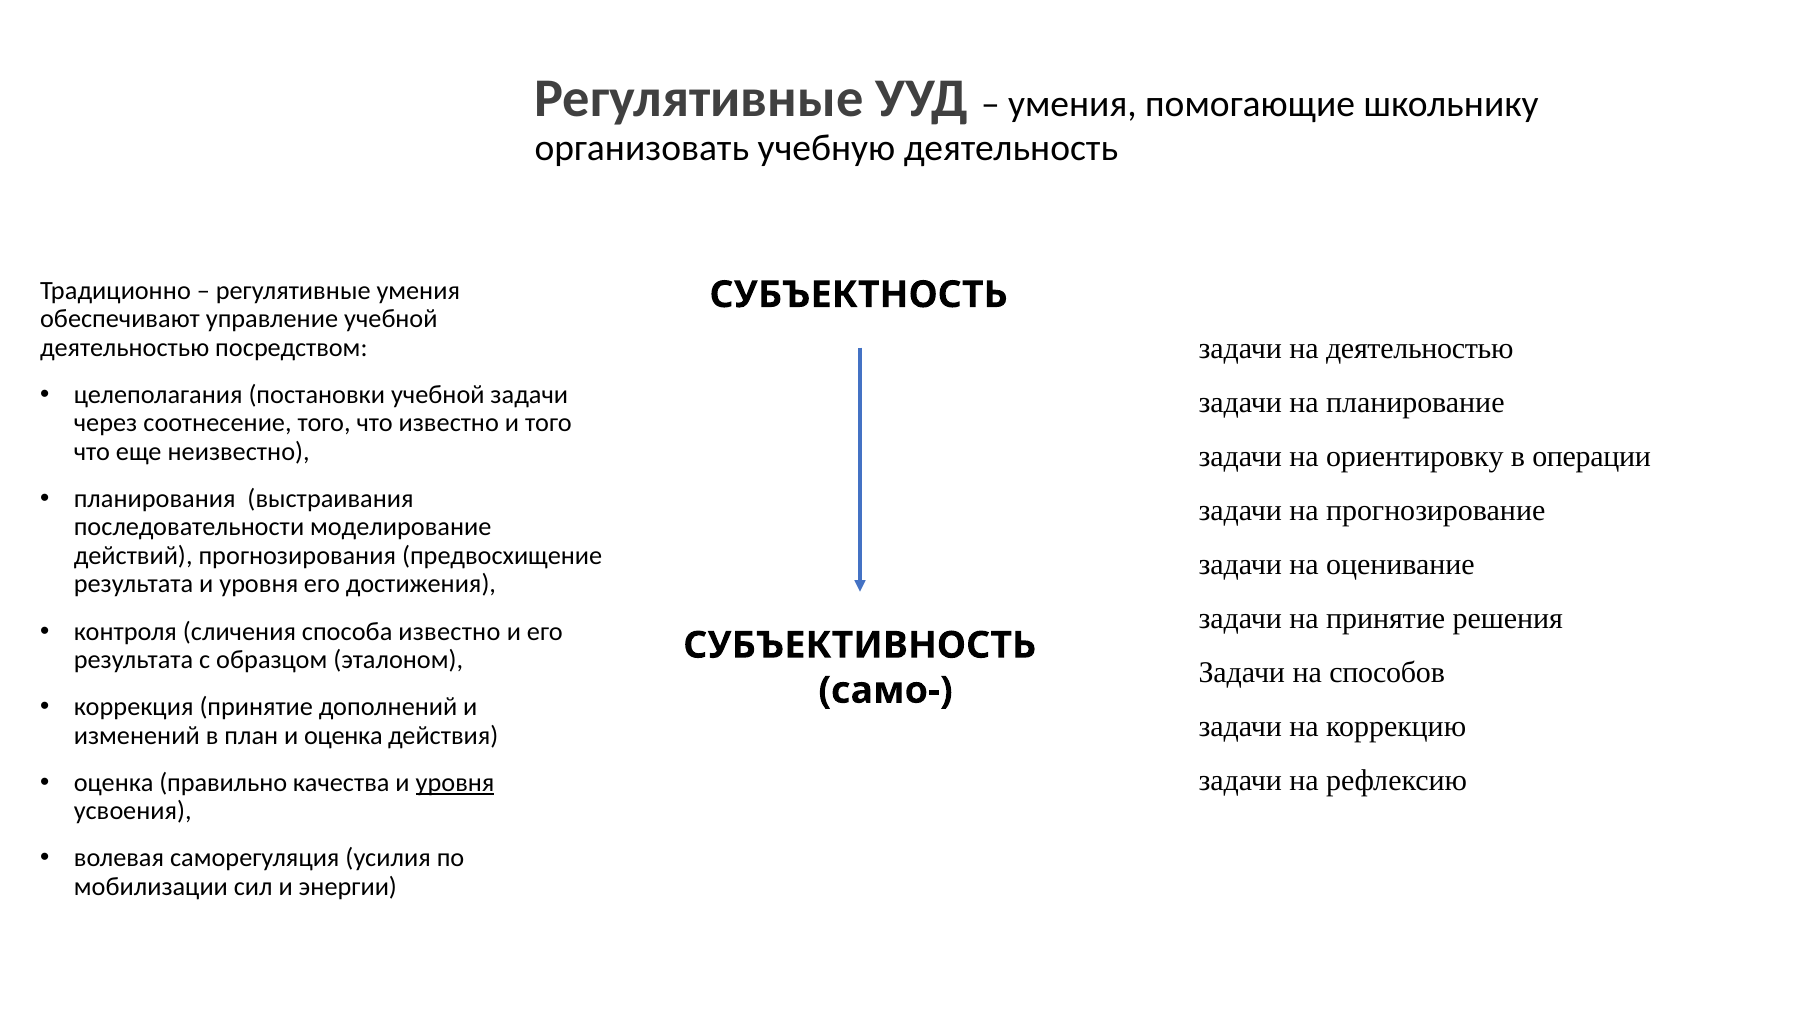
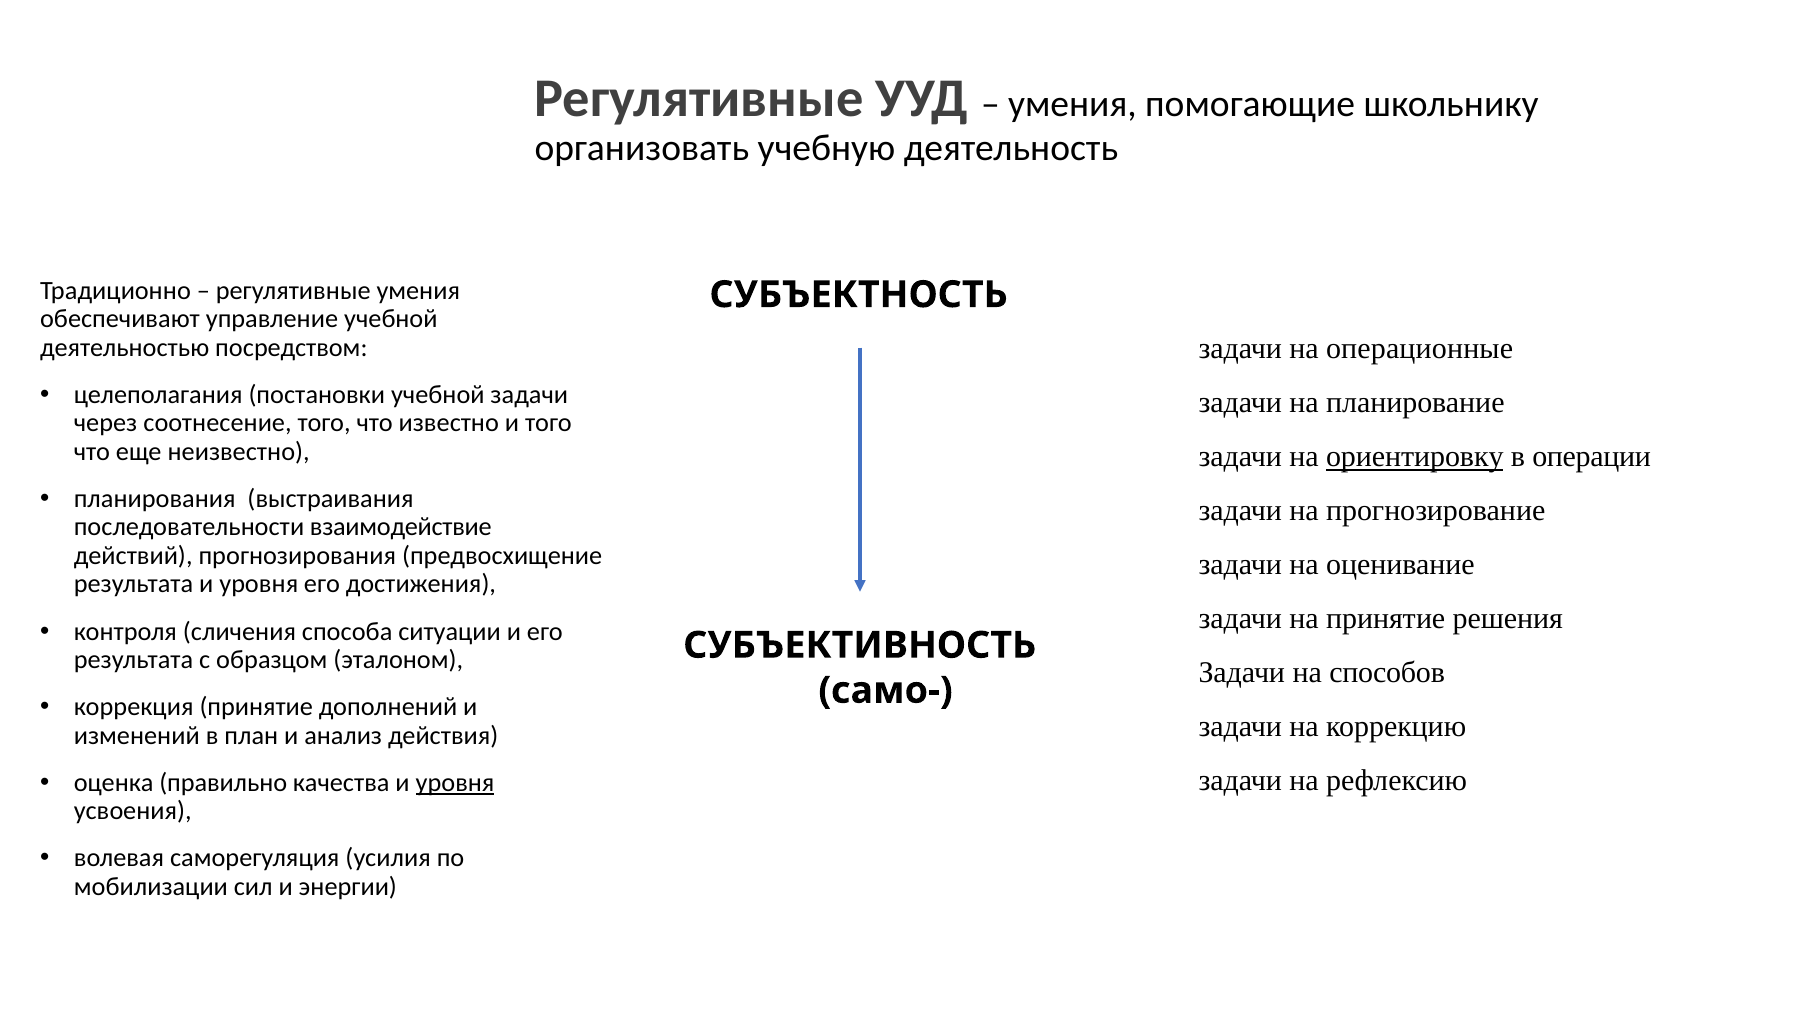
на деятельностью: деятельностью -> операционные
ориентировку underline: none -> present
моделирование: моделирование -> взаимодействие
способа известно: известно -> ситуации
и оценка: оценка -> анализ
